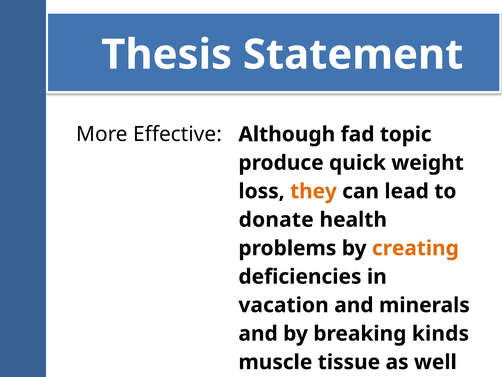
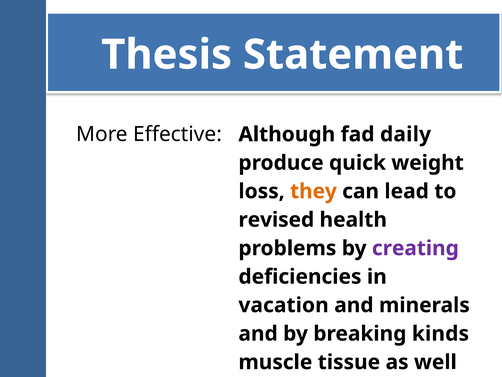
topic: topic -> daily
donate: donate -> revised
creating colour: orange -> purple
